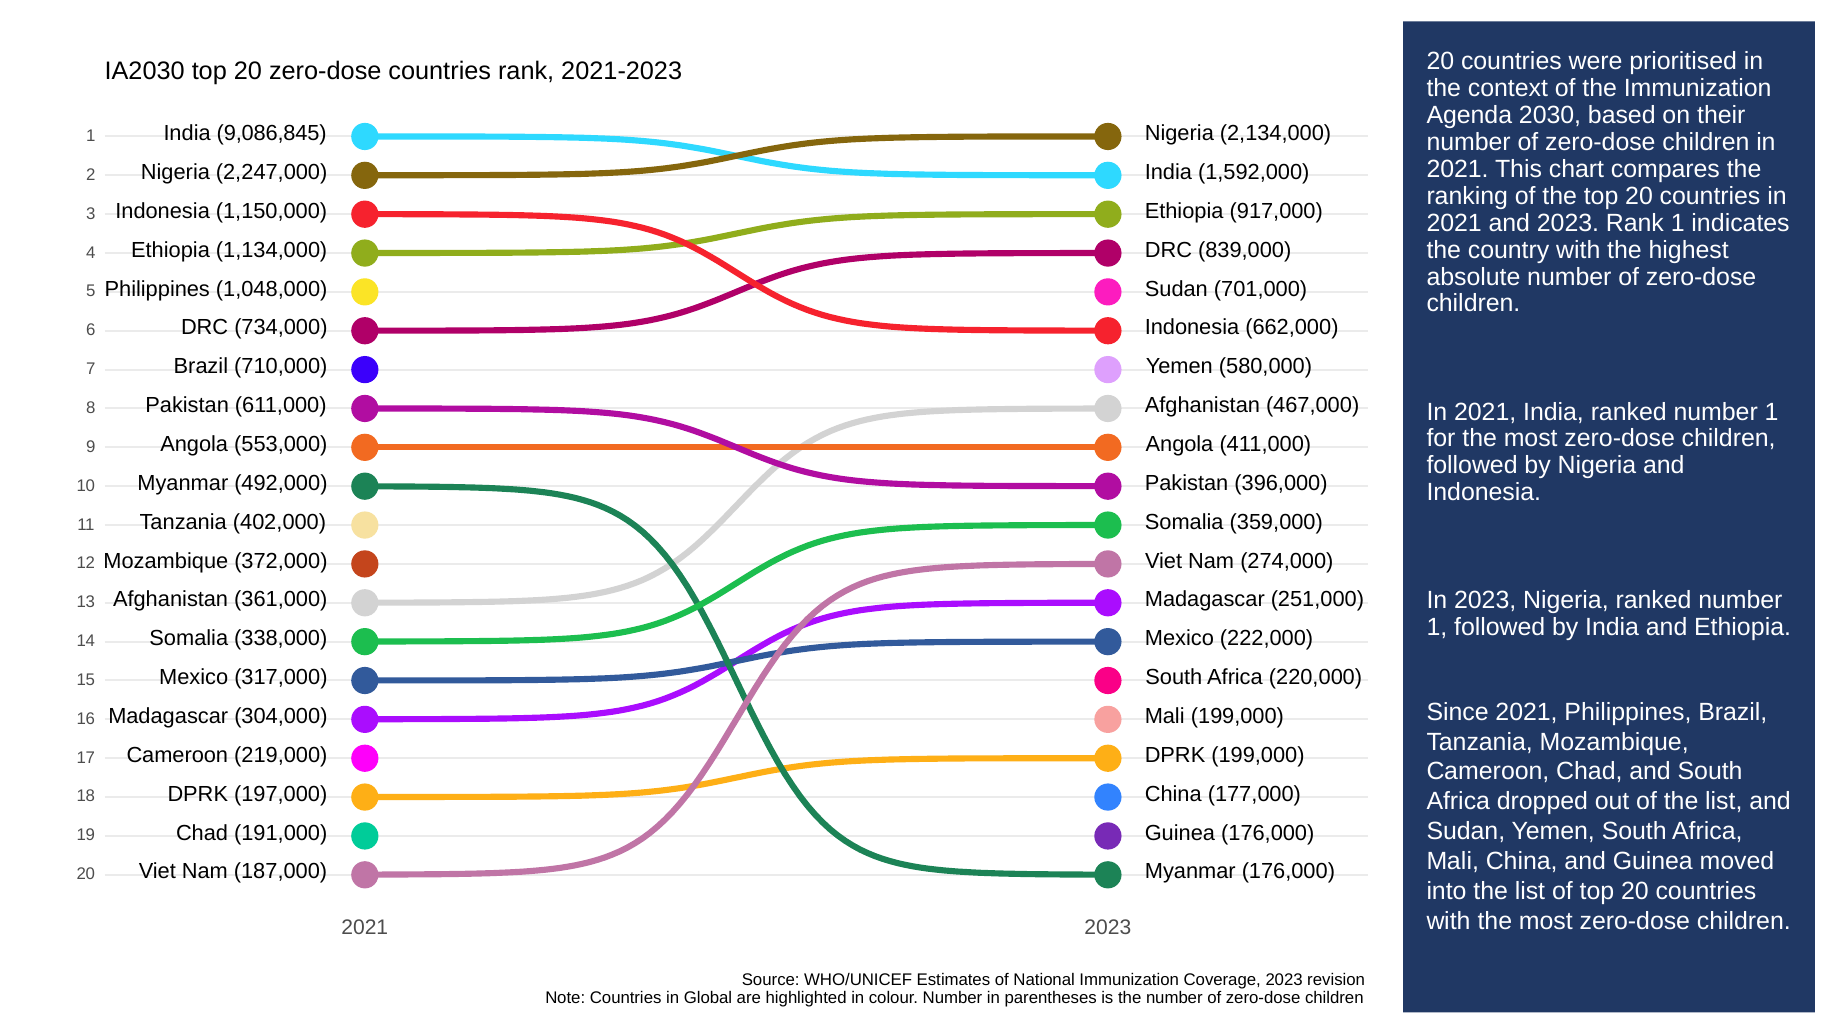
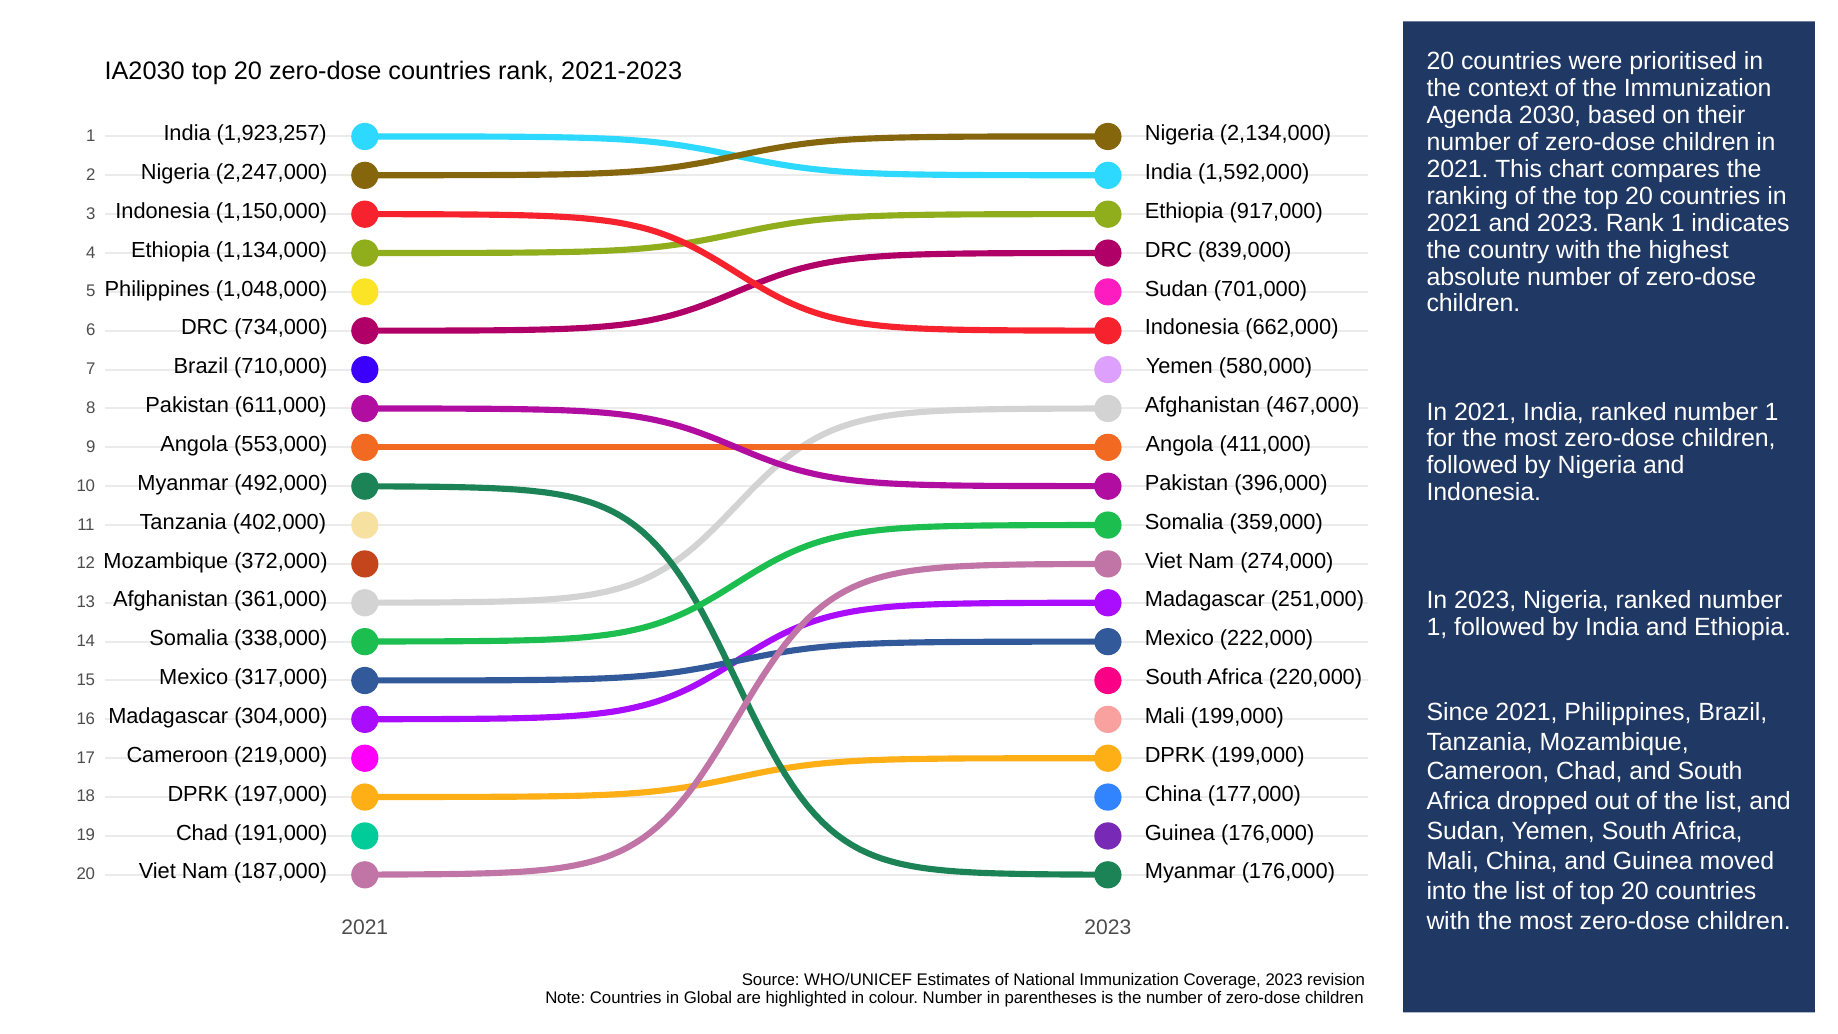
9,086,845: 9,086,845 -> 1,923,257
